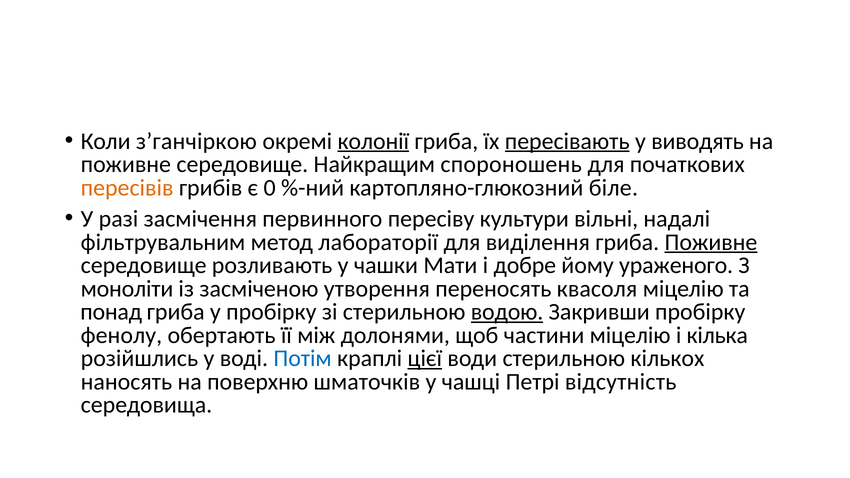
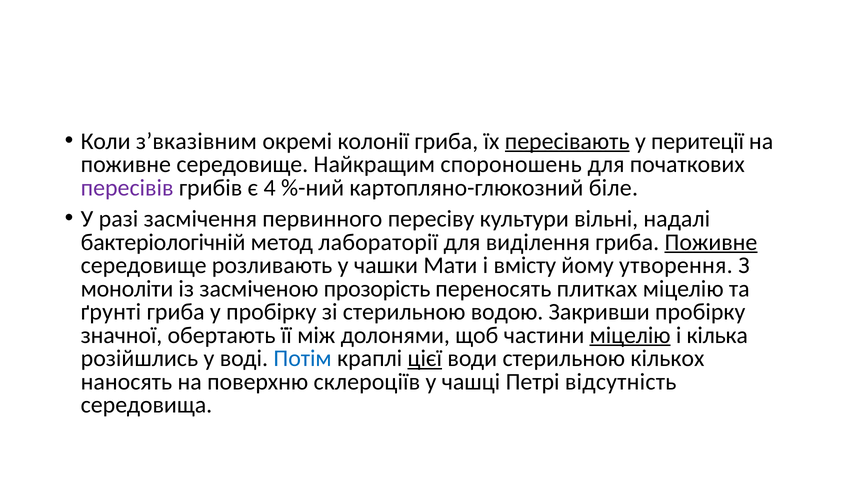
з’ганчіркою: з’ганчіркою -> з’вказівним
колонії underline: present -> none
виводять: виводять -> перитеції
пересівів colour: orange -> purple
0: 0 -> 4
фільтрувальним: фільтрувальним -> бактеріологічній
добре: добре -> вмісту
ураженого: ураженого -> утворення
утворення: утворення -> прозорість
квасоля: квасоля -> плитках
понад: понад -> ґрунті
водою underline: present -> none
фенолу: фенолу -> значної
міцелію at (630, 335) underline: none -> present
шматочків: шматочків -> склероціїв
